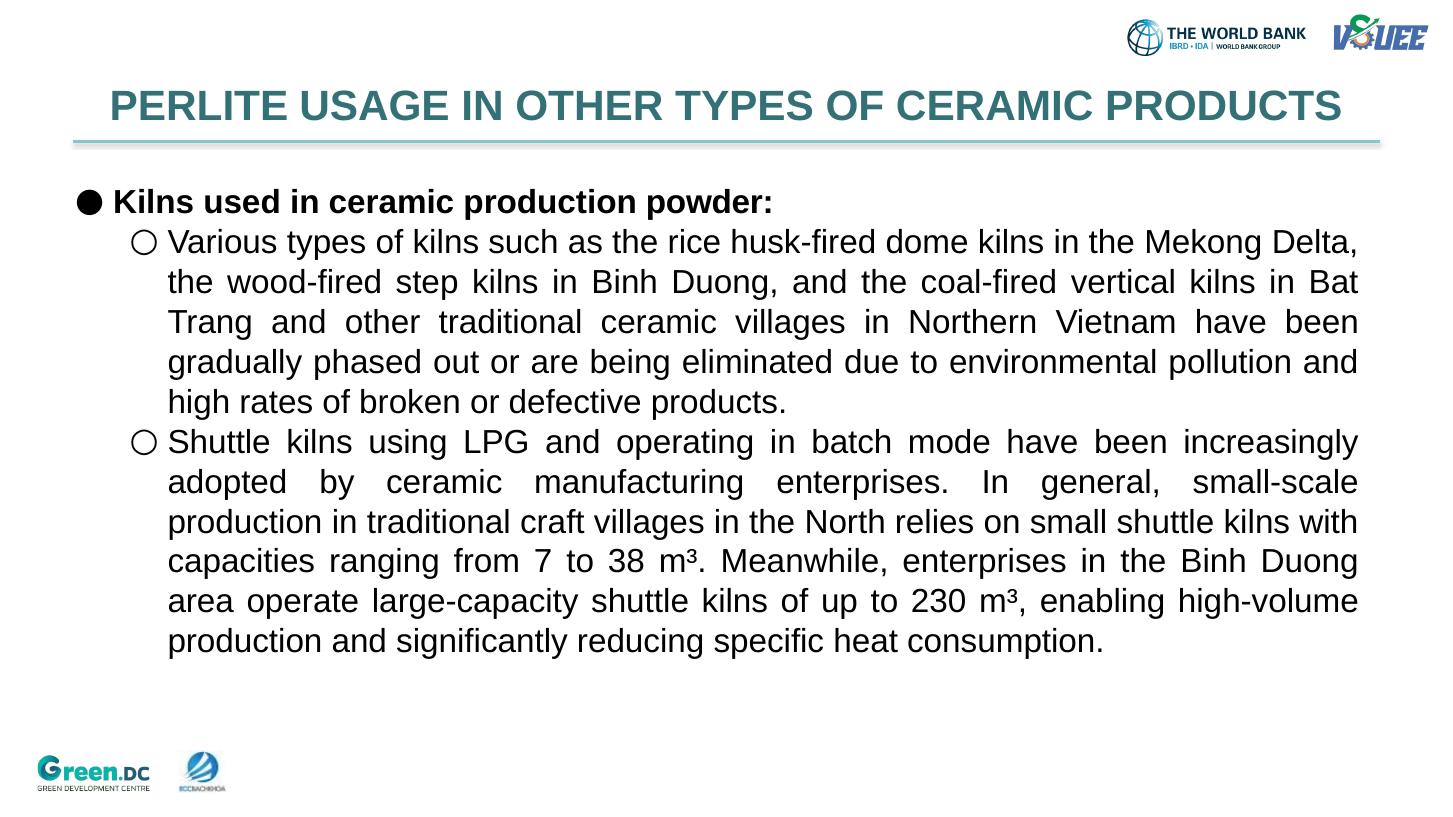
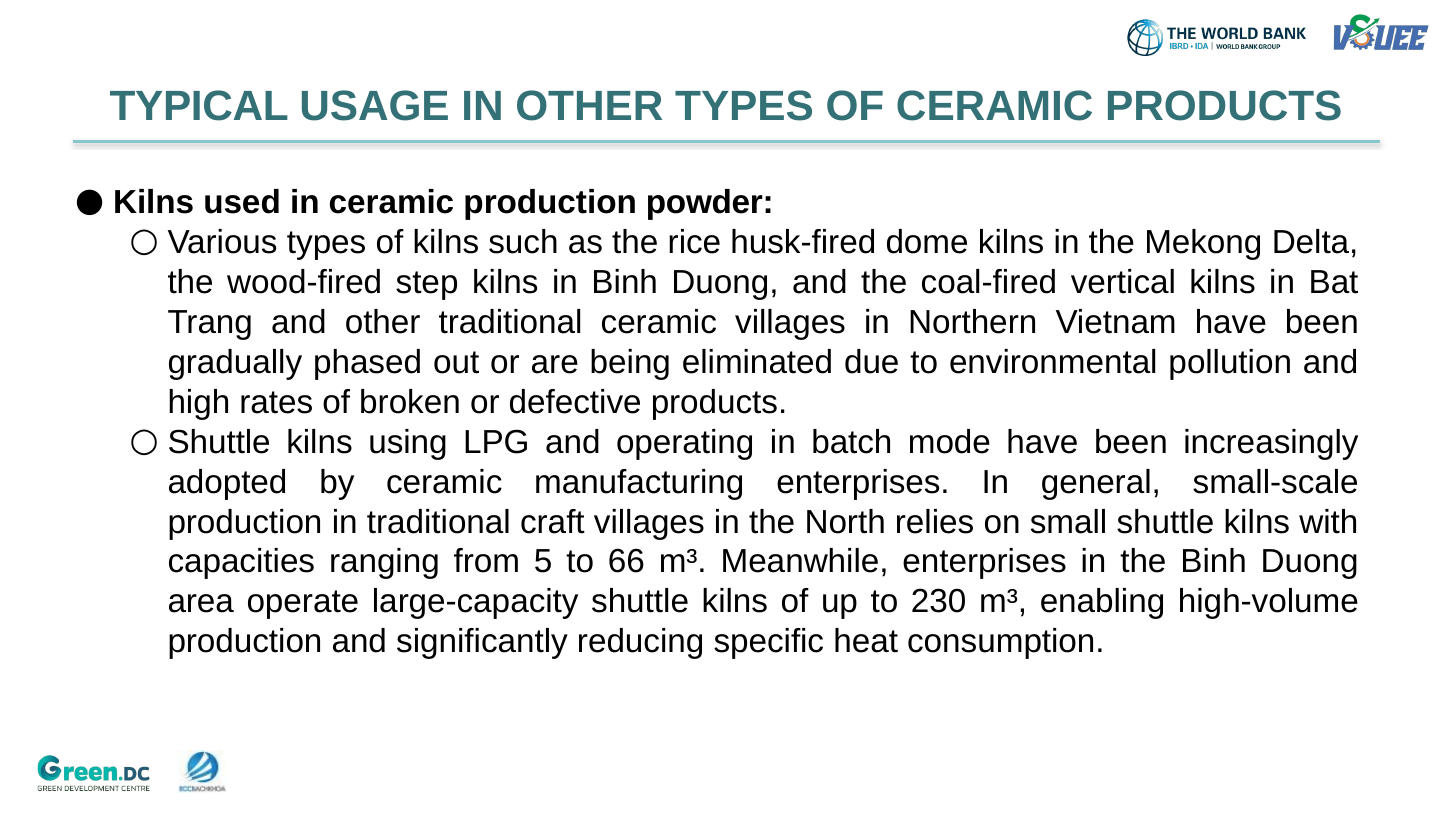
PERLITE: PERLITE -> TYPICAL
7: 7 -> 5
38: 38 -> 66
